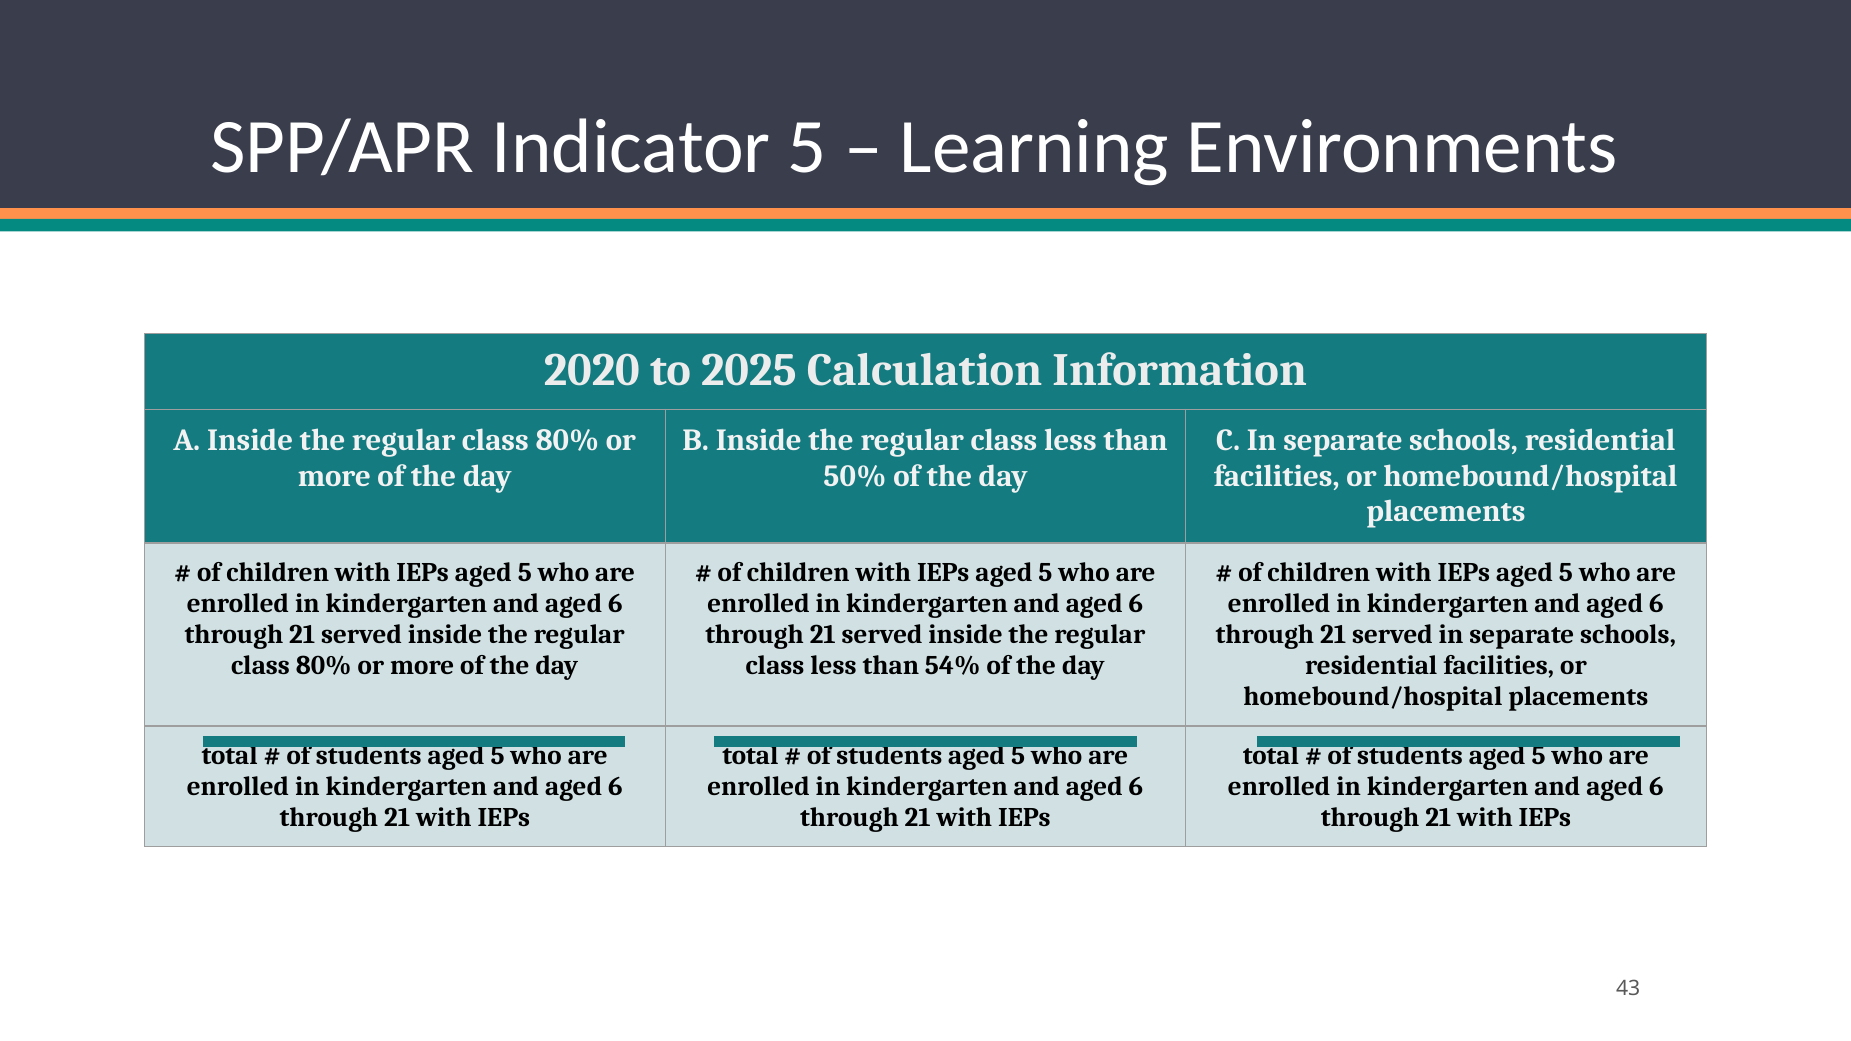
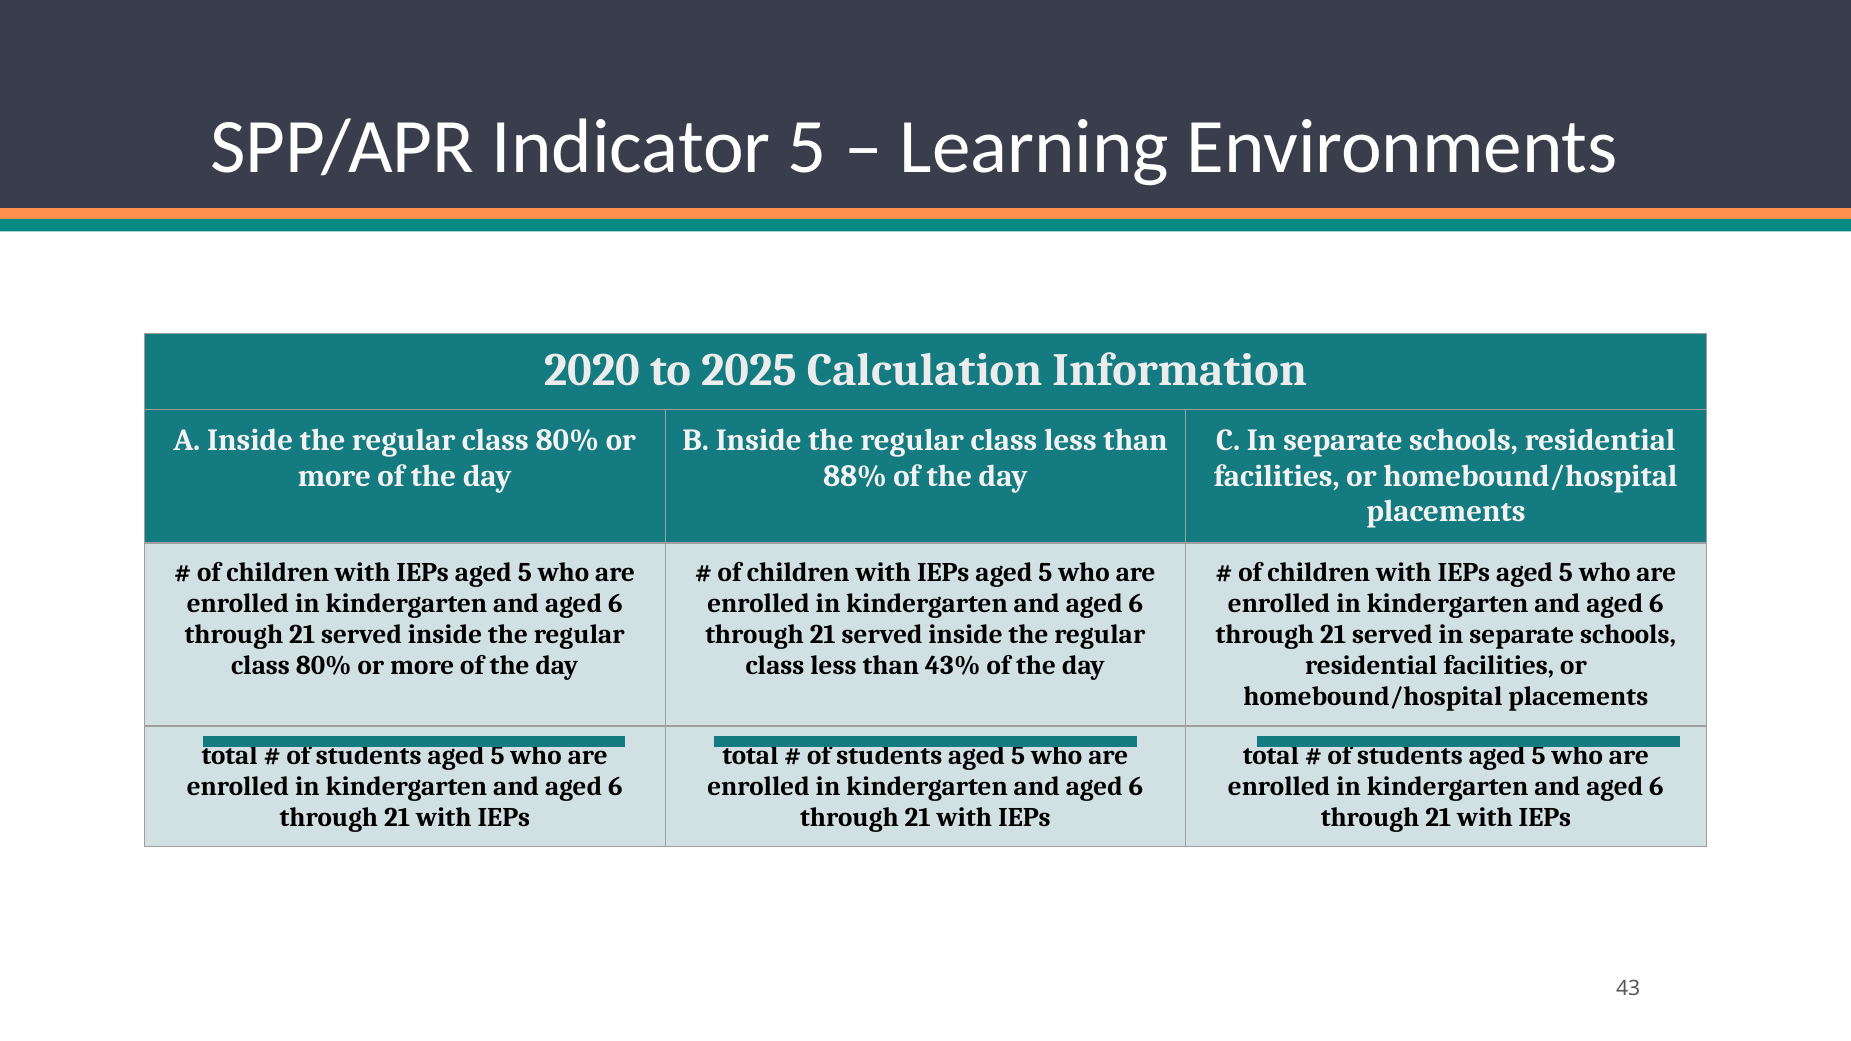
50%: 50% -> 88%
54%: 54% -> 43%
